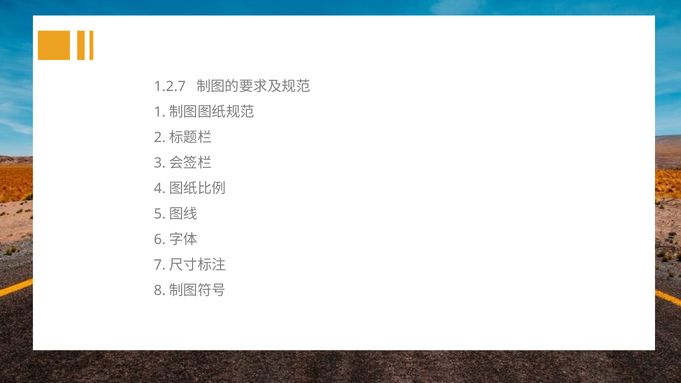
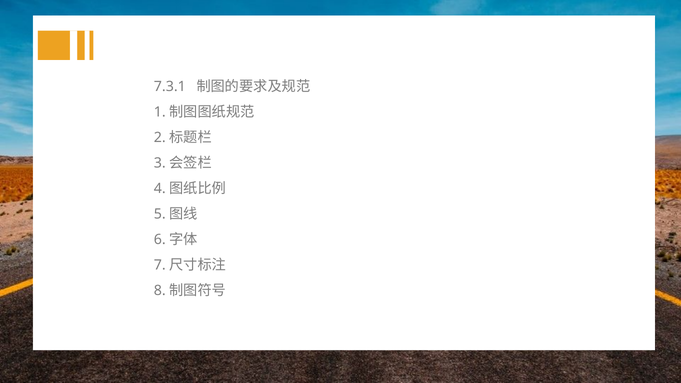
1.2.7: 1.2.7 -> 7.3.1
